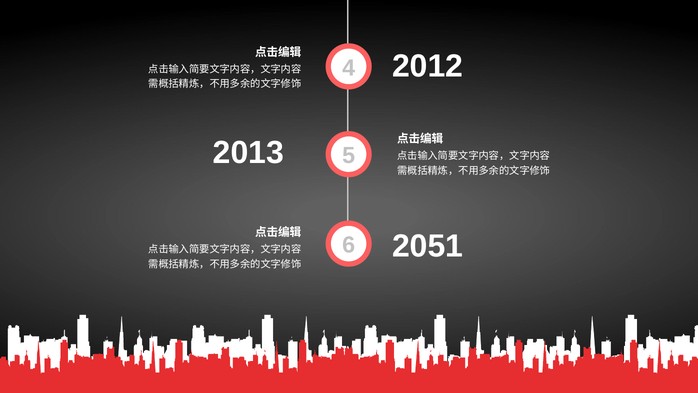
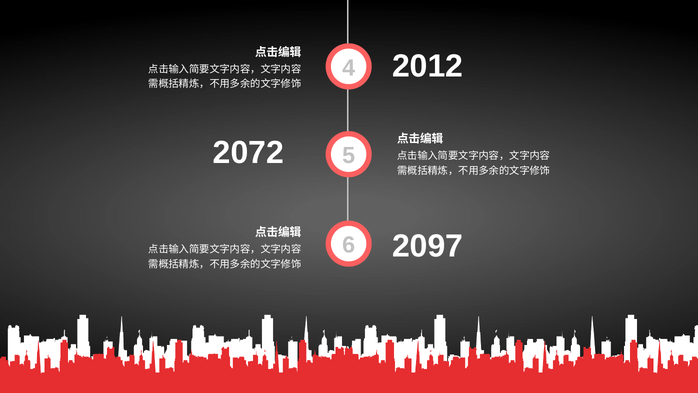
2013: 2013 -> 2072
2051: 2051 -> 2097
